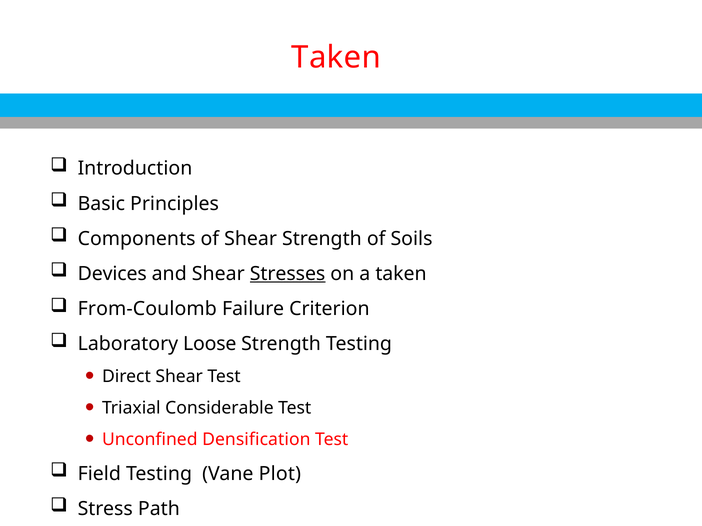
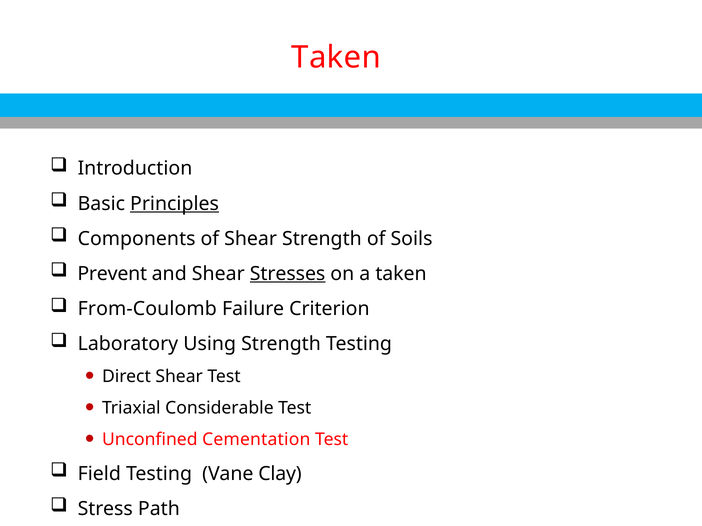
Principles underline: none -> present
Devices: Devices -> Prevent
Loose: Loose -> Using
Densification: Densification -> Cementation
Plot: Plot -> Clay
